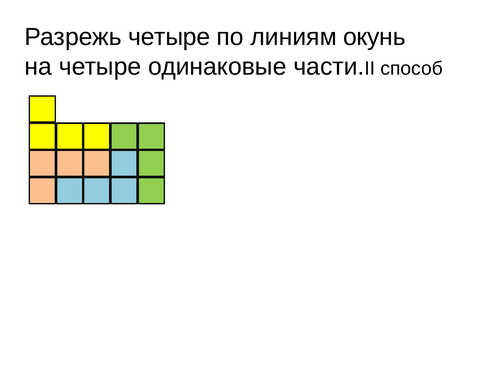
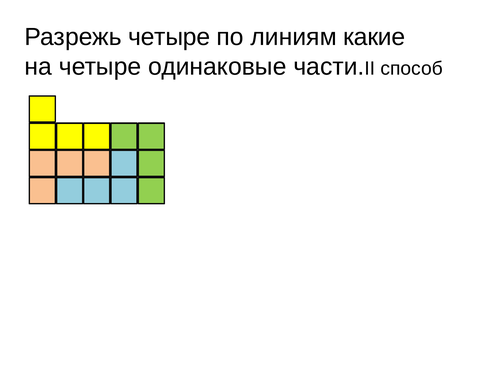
окунь: окунь -> какие
